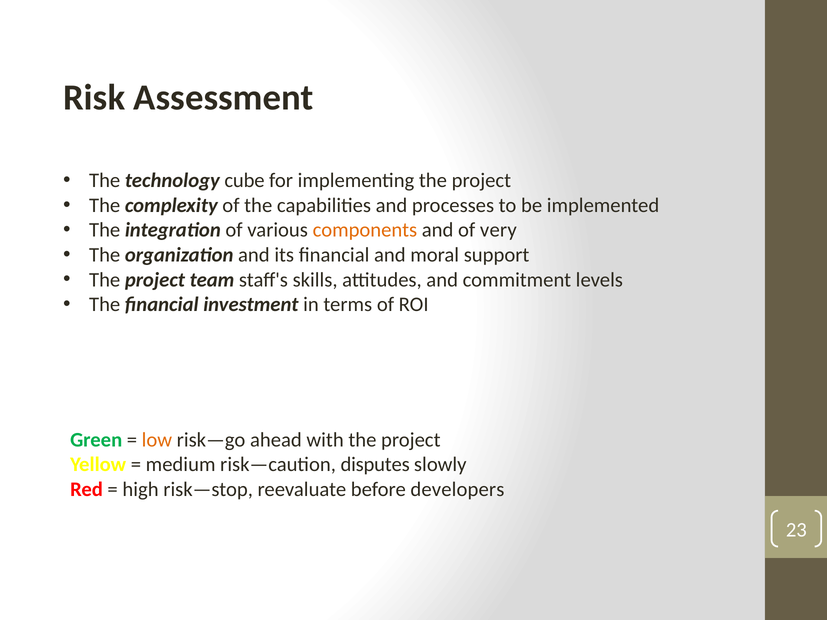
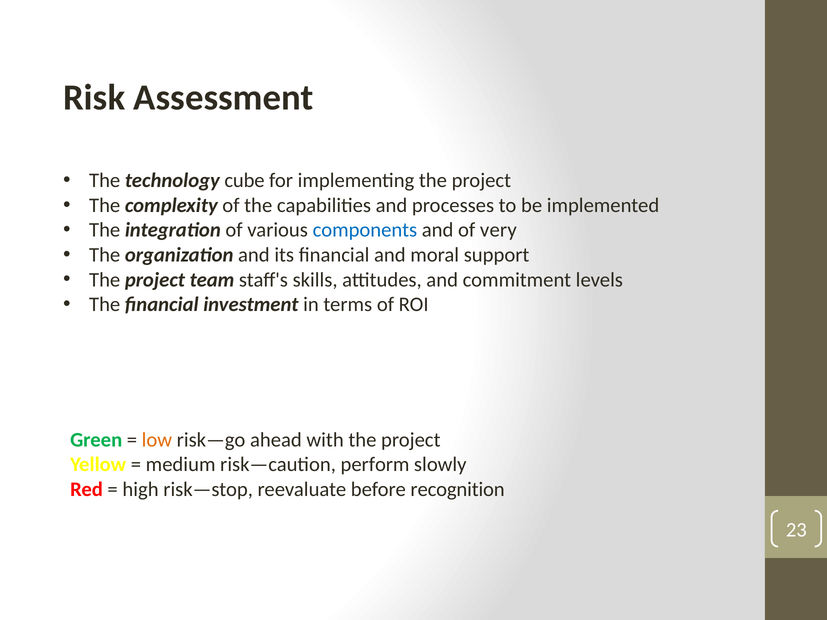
components colour: orange -> blue
disputes: disputes -> perform
developers: developers -> recognition
